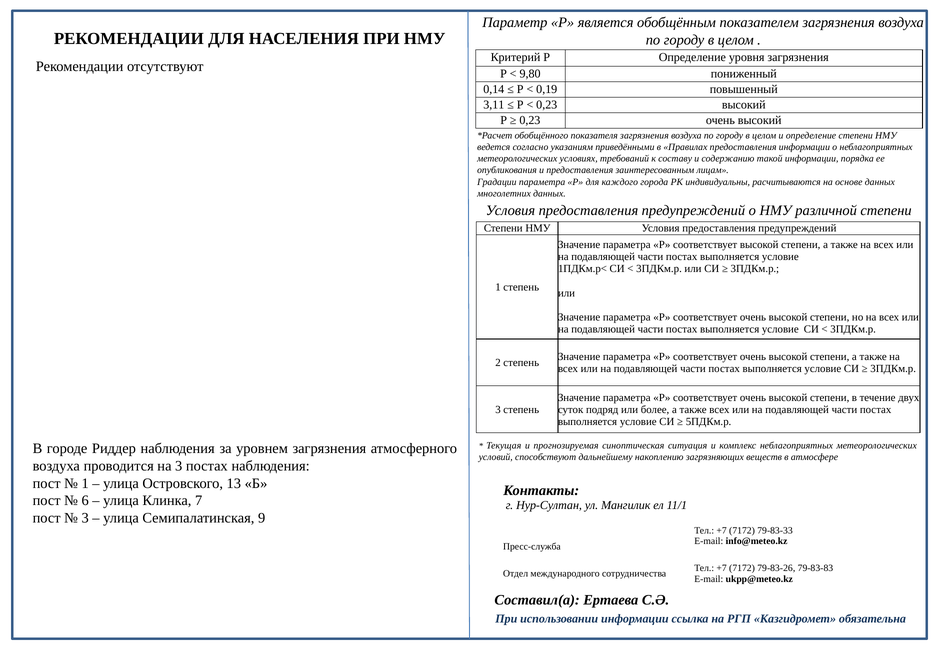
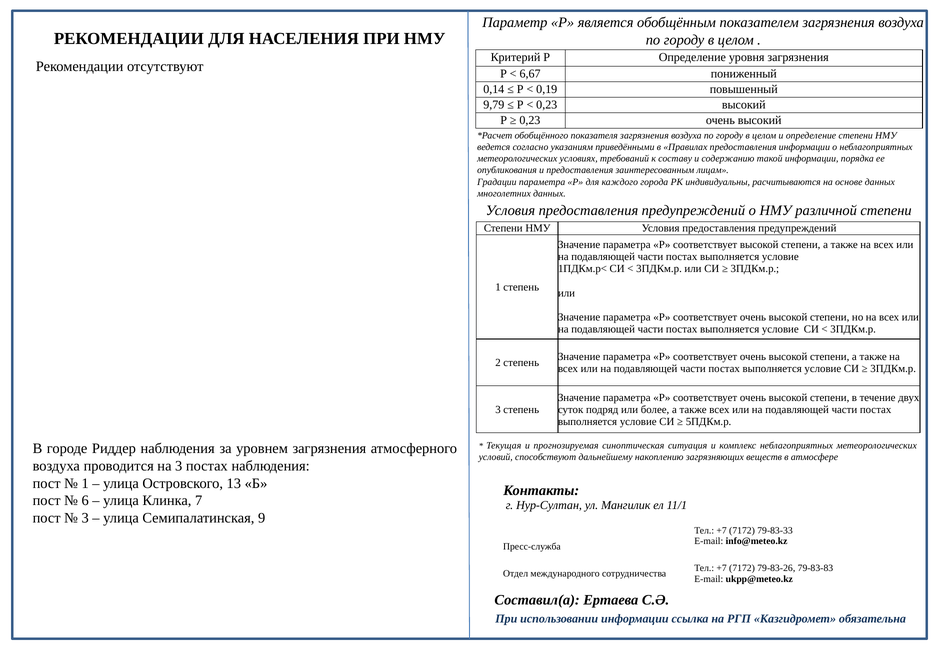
9,80: 9,80 -> 6,67
3,11: 3,11 -> 9,79
